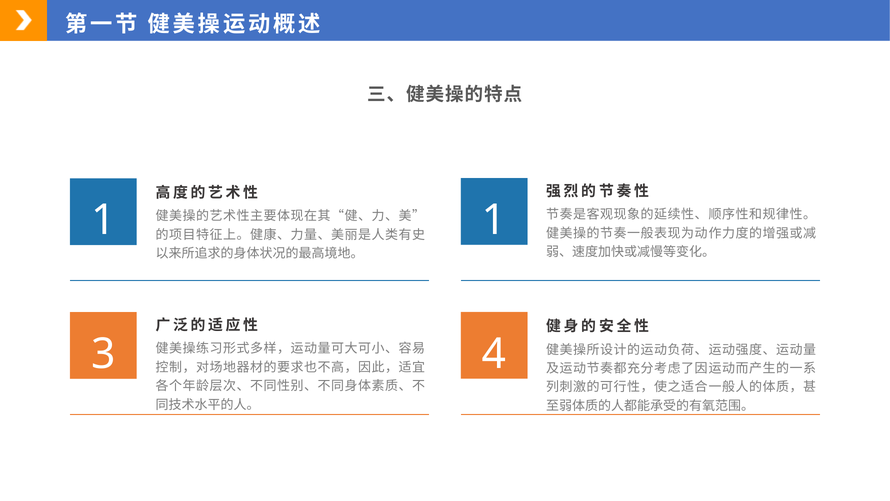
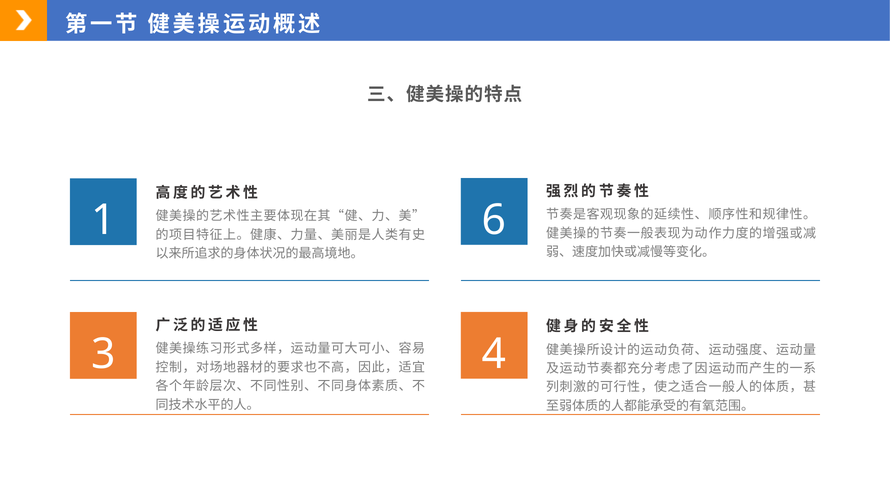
1 1: 1 -> 6
